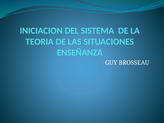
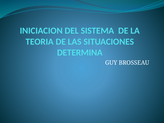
ENSEÑANZA: ENSEÑANZA -> DETERMINA
